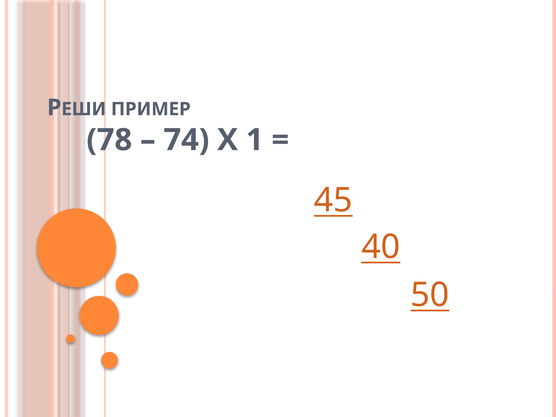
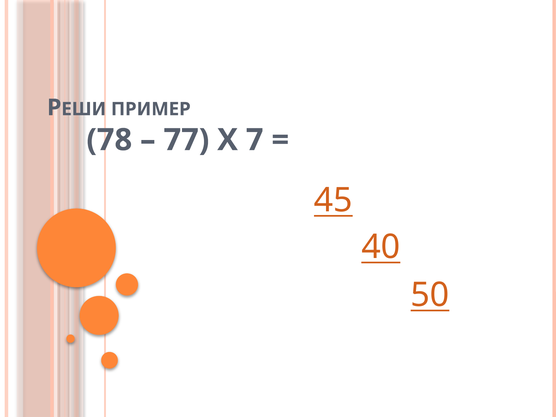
74: 74 -> 77
1: 1 -> 7
